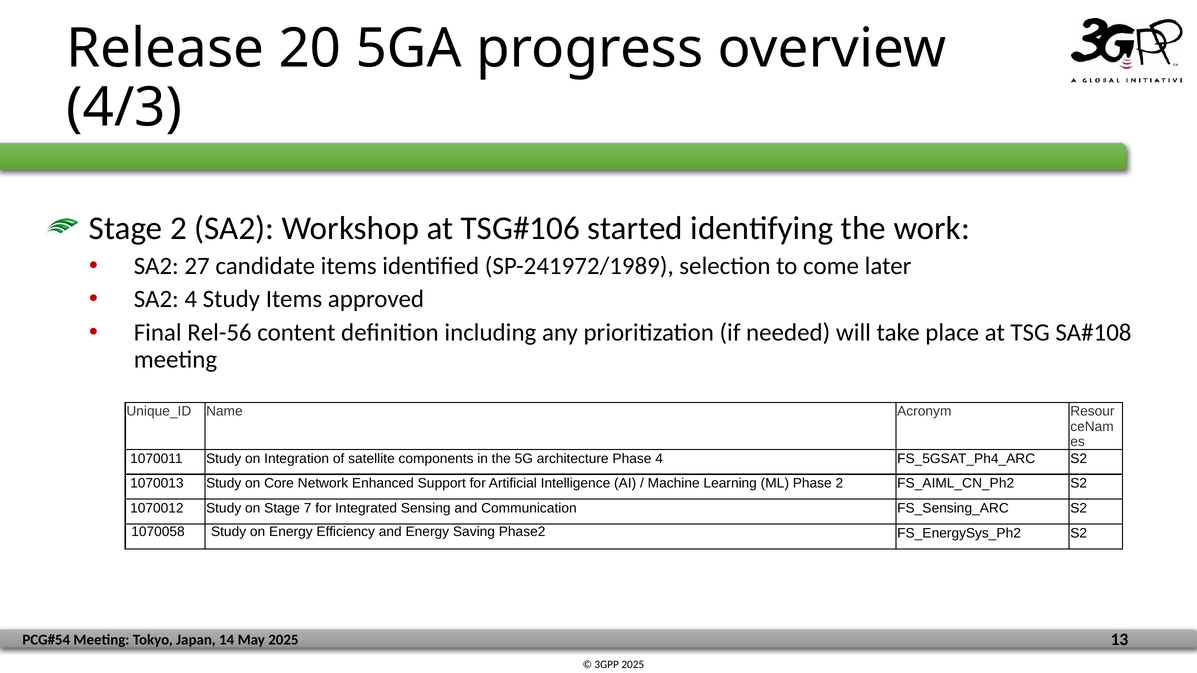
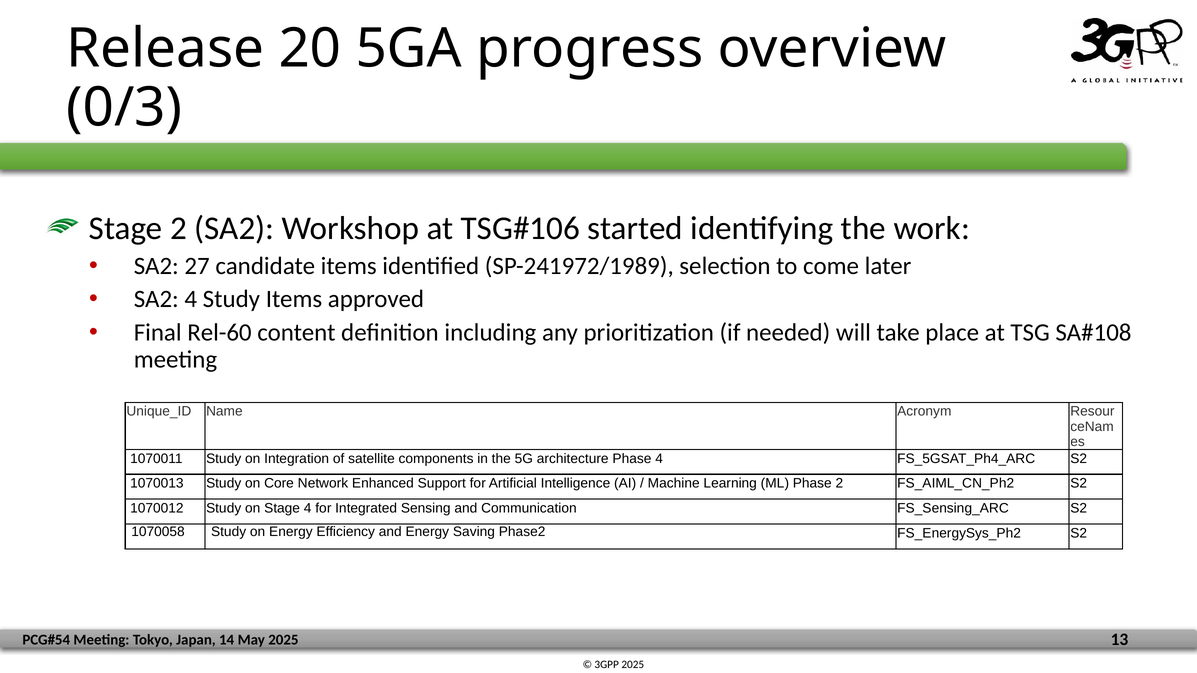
4/3: 4/3 -> 0/3
Rel-56: Rel-56 -> Rel-60
Stage 7: 7 -> 4
